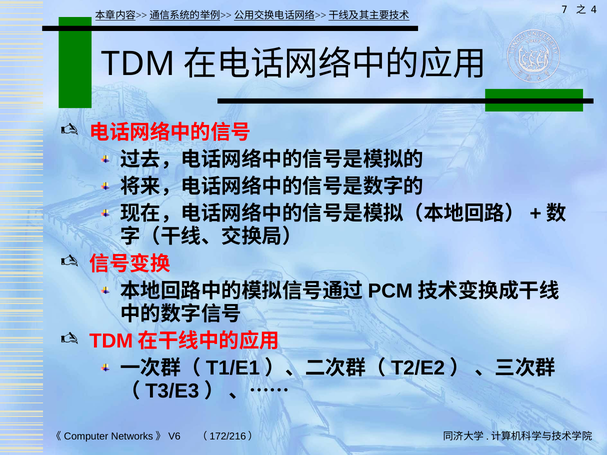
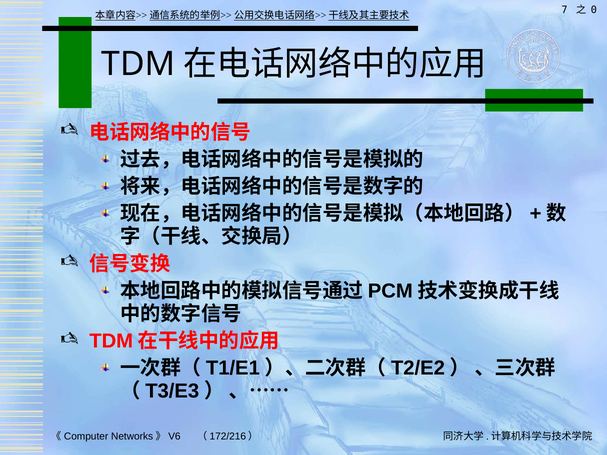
4: 4 -> 0
